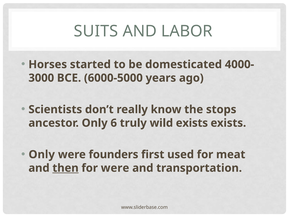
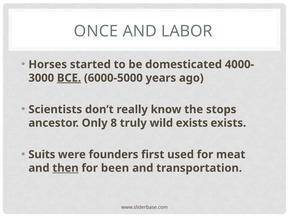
SUITS: SUITS -> ONCE
BCE underline: none -> present
6: 6 -> 8
Only at (42, 154): Only -> Suits
for were: were -> been
